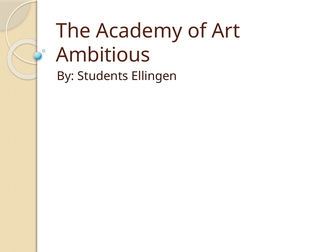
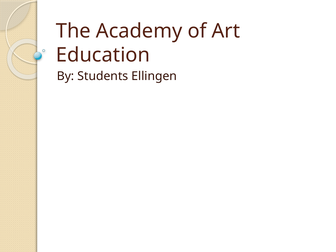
Ambitious: Ambitious -> Education
